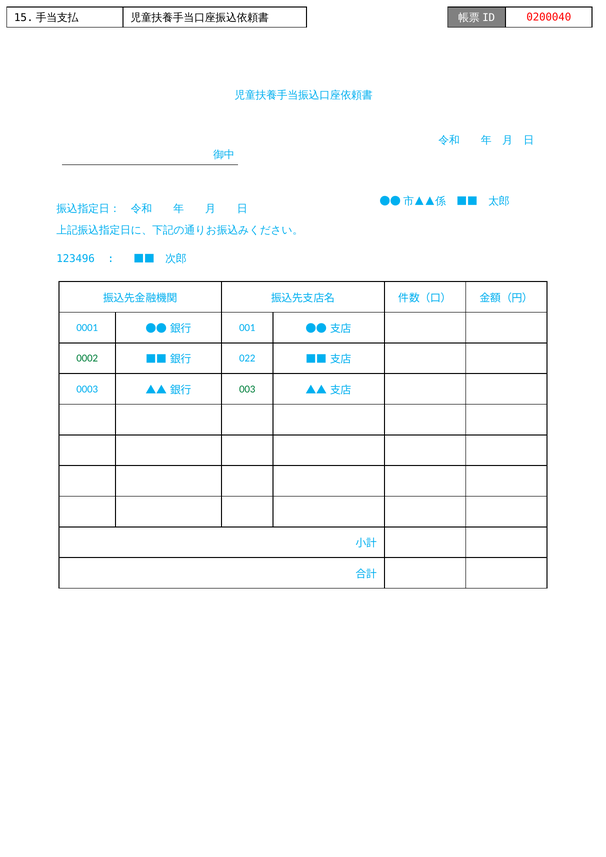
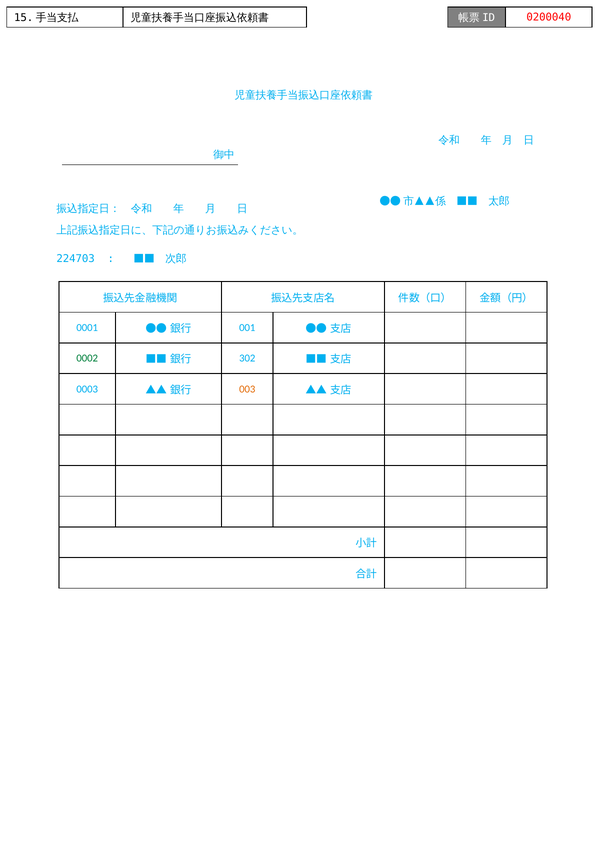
123496: 123496 -> 224703
022: 022 -> 302
003 colour: green -> orange
